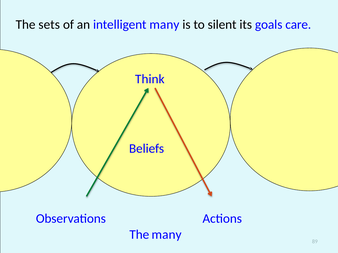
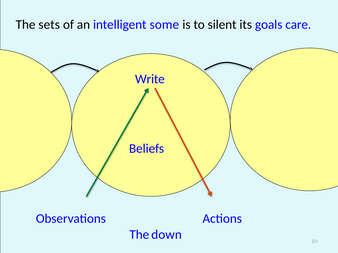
intelligent many: many -> some
Think: Think -> Write
The many: many -> down
